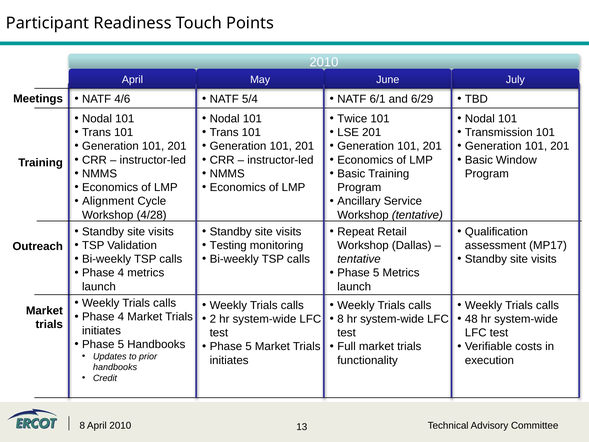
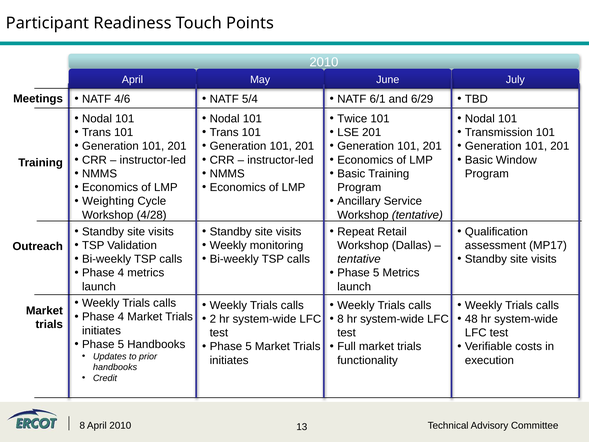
Alignment: Alignment -> Weighting
Testing at (228, 245): Testing -> Weekly
